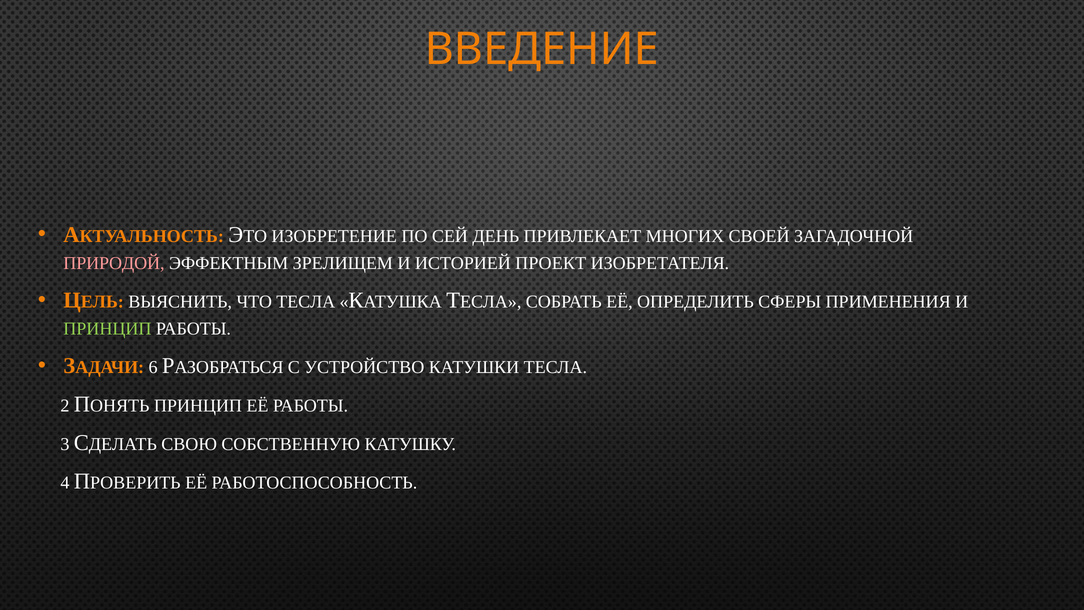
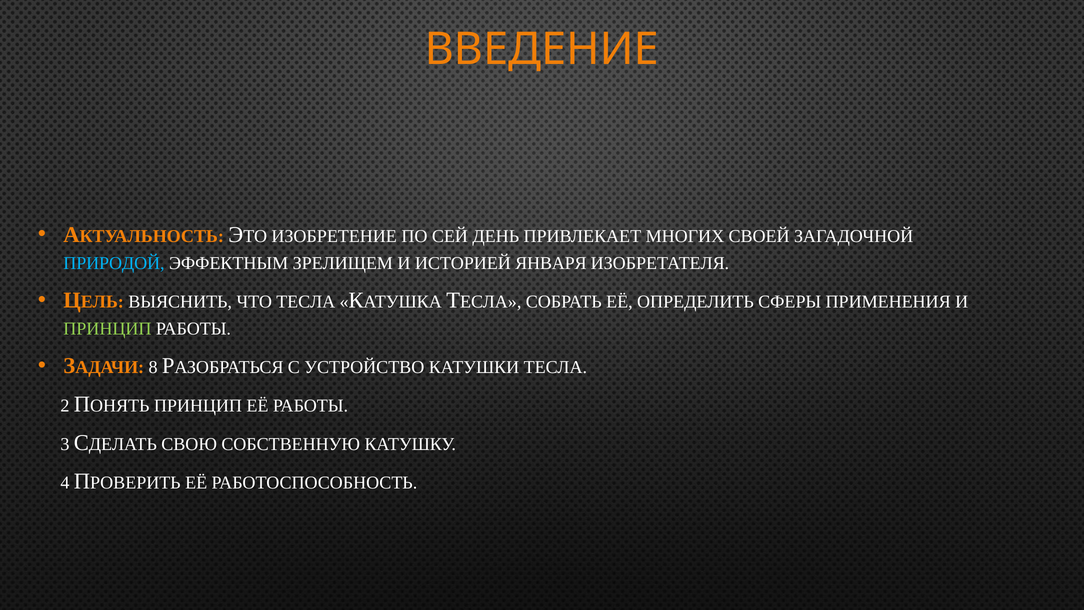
ПРИРОДОЙ colour: pink -> light blue
ПРОЕКТ: ПРОЕКТ -> ЯНВАРЯ
6: 6 -> 8
